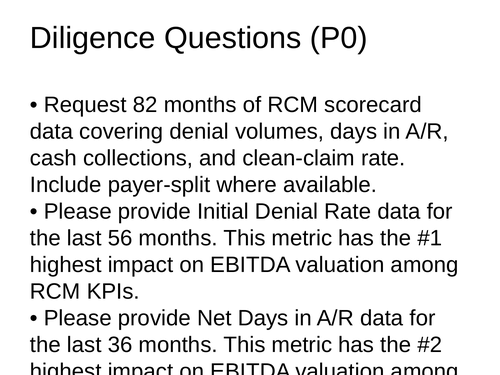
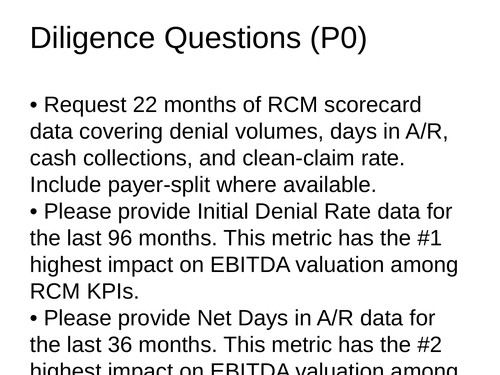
82: 82 -> 22
56: 56 -> 96
